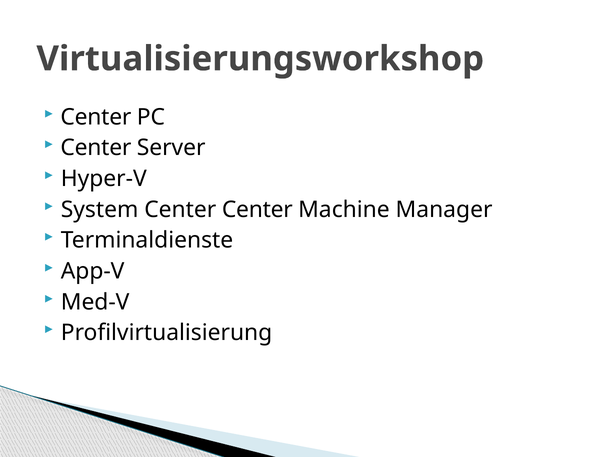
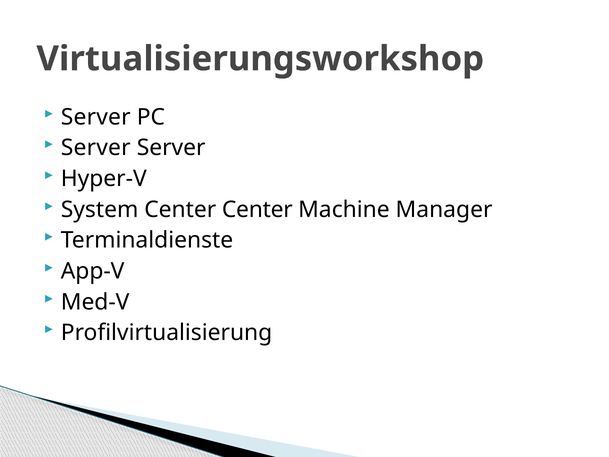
Center at (96, 117): Center -> Server
Center at (96, 148): Center -> Server
